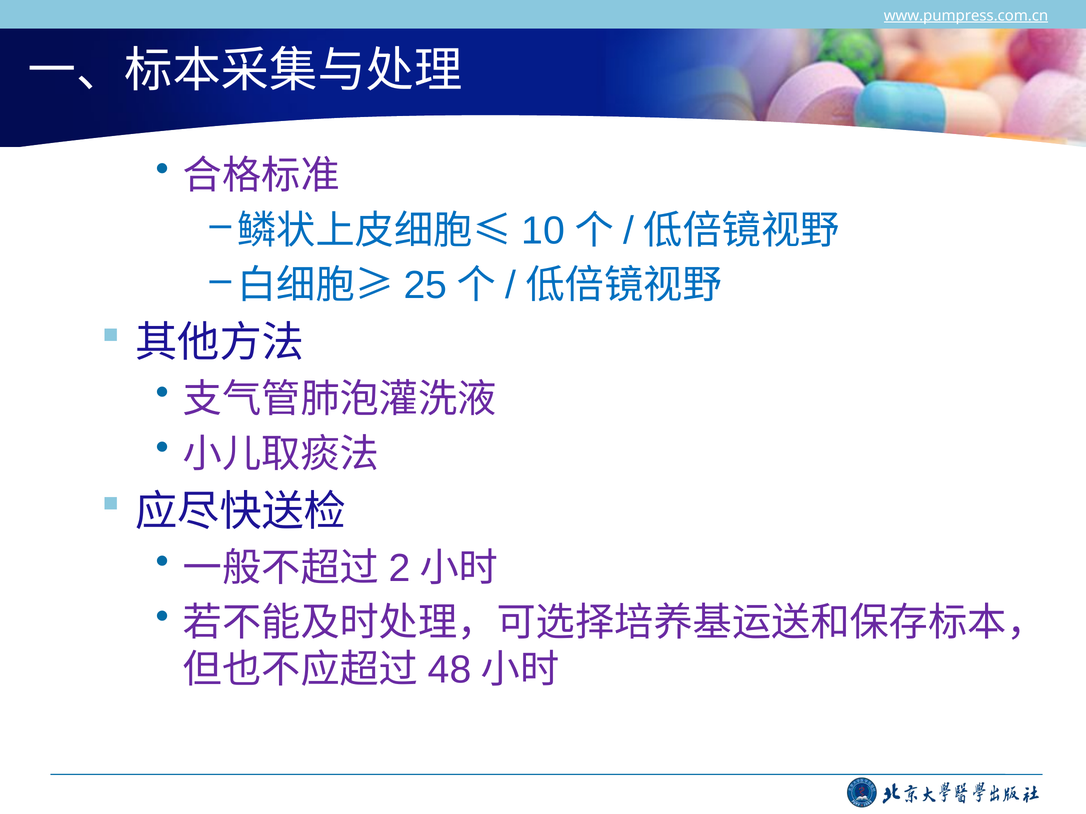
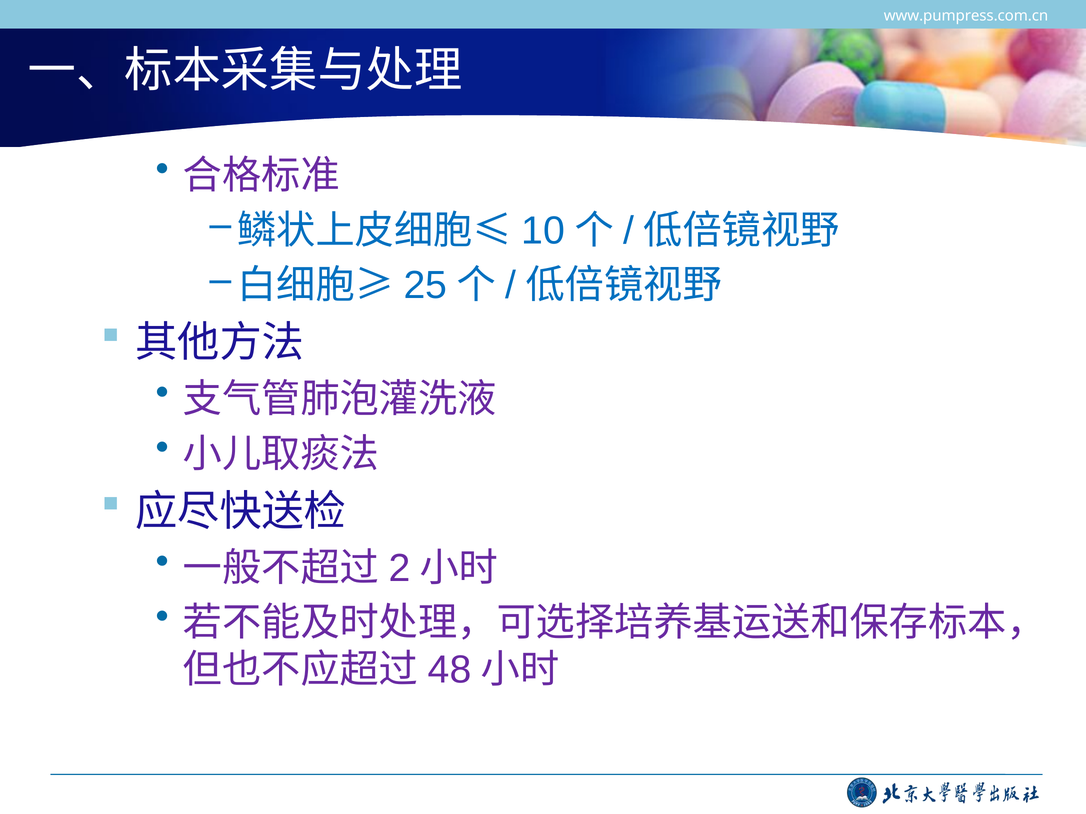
www.pumpress.com.cn underline: present -> none
